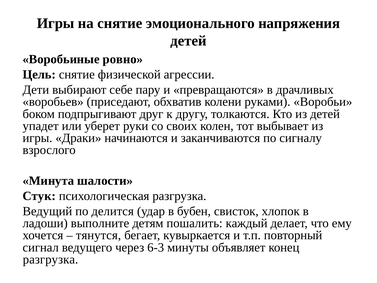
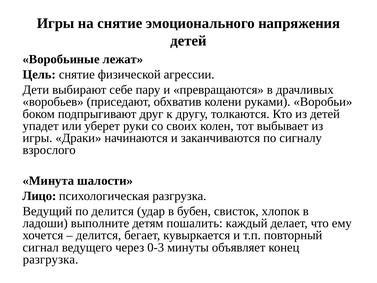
ровно: ровно -> лежат
Стук: Стук -> Лицо
тянутся at (98, 235): тянутся -> делится
6-3: 6-3 -> 0-3
